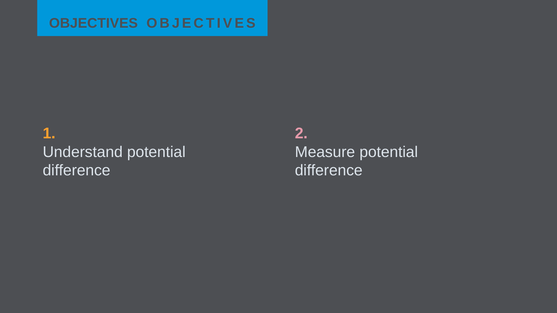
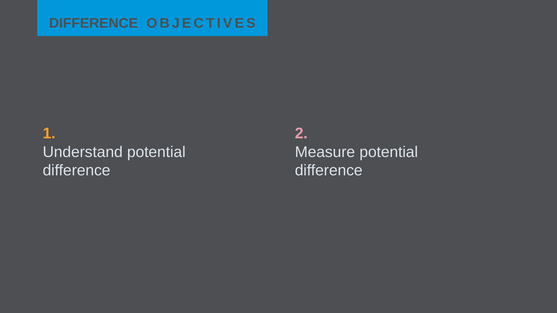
OBJECTIVES at (93, 23): OBJECTIVES -> DIFFERENCE
